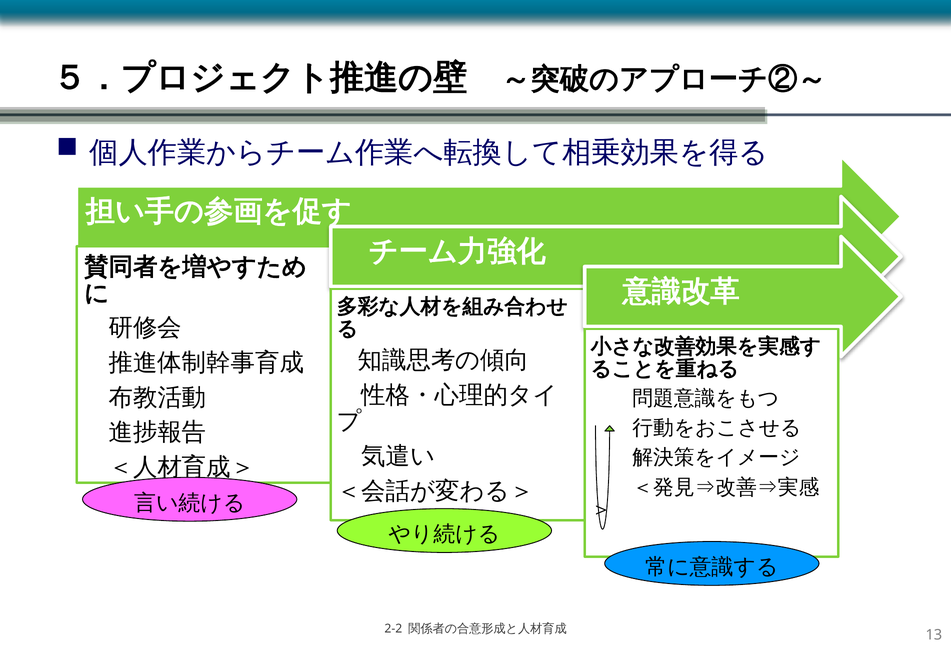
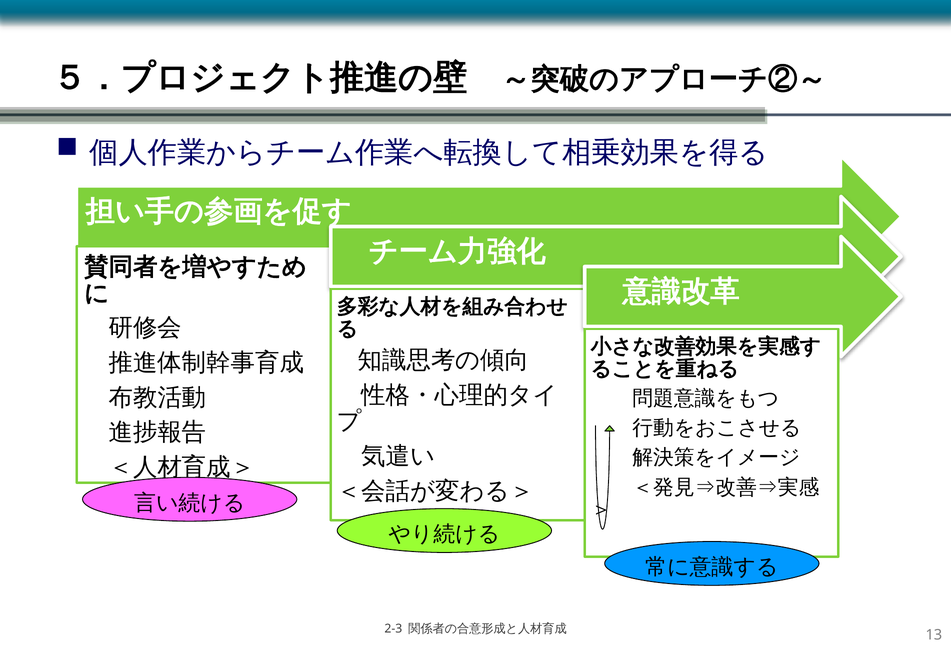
2-2: 2-2 -> 2-3
